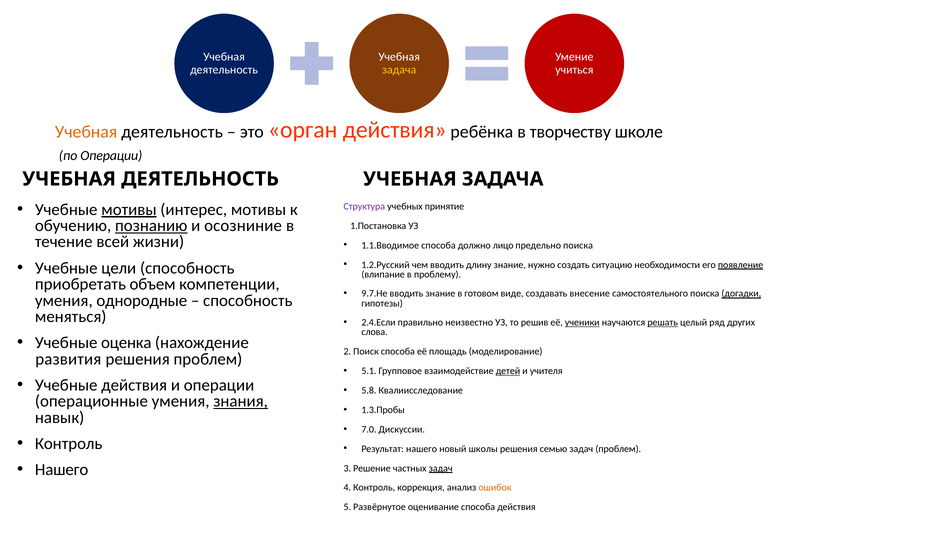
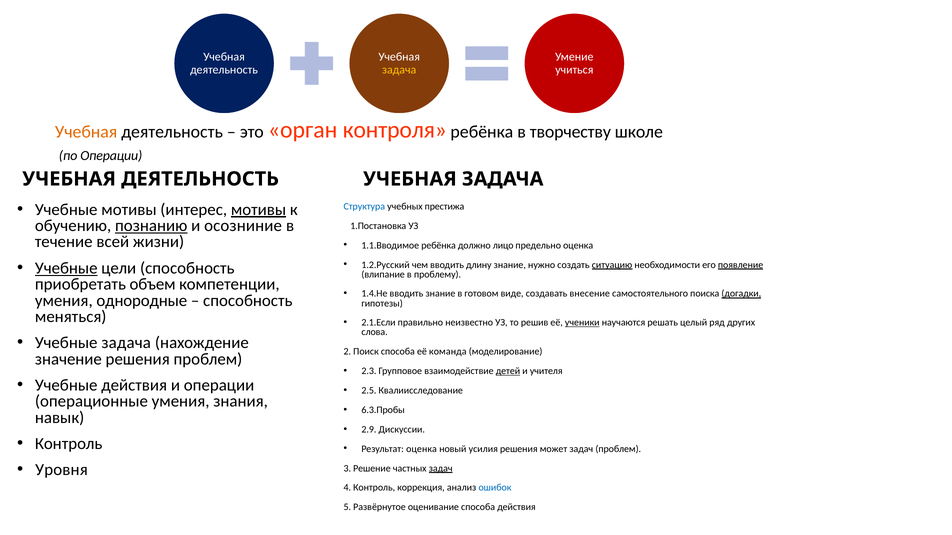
орган действия: действия -> контроля
мотивы at (129, 210) underline: present -> none
мотивы at (259, 210) underline: none -> present
Структура colour: purple -> blue
принятие: принятие -> престижа
1.1.Вводимое способа: способа -> ребёнка
предельно поиска: поиска -> оценка
Учебные at (66, 268) underline: none -> present
ситуацию underline: none -> present
9.7.Не: 9.7.Не -> 1.4.Не
2.4.Если: 2.4.Если -> 2.1.Если
решать underline: present -> none
Учебные оценка: оценка -> задача
площадь: площадь -> команда
развития: развития -> значение
5.1: 5.1 -> 2.3
5.8: 5.8 -> 2.5
знания underline: present -> none
1.3.Пробы: 1.3.Пробы -> 6.3.Пробы
7.0: 7.0 -> 2.9
Результат нашего: нашего -> оценка
школы: школы -> усилия
семью: семью -> может
Нашего at (62, 470): Нашего -> Уровня
ошибок colour: orange -> blue
